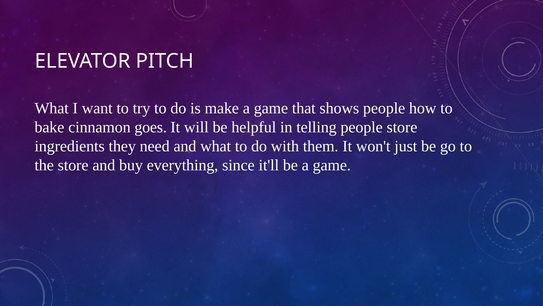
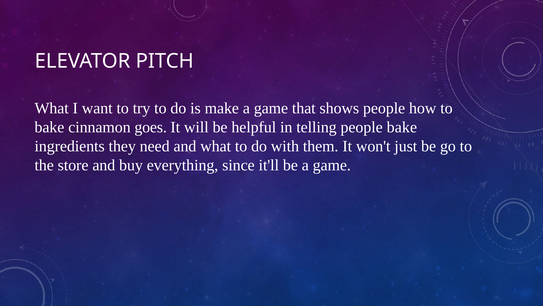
people store: store -> bake
